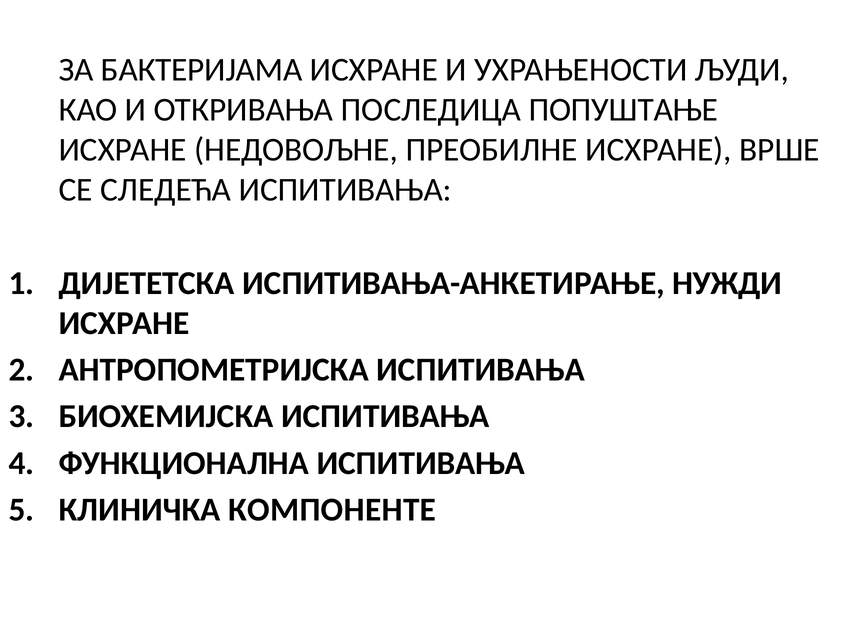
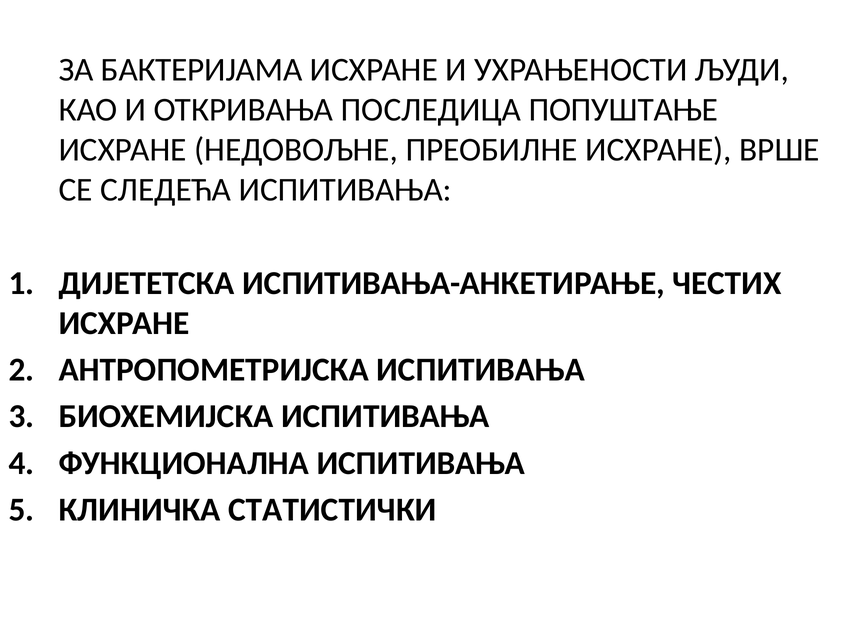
НУЖДИ: НУЖДИ -> ЧЕСТИХ
КОМПОНЕНТЕ: КОМПОНЕНТЕ -> СТАТИСТИЧКИ
